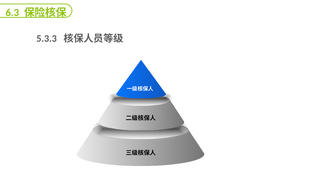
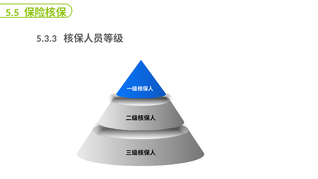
6.3: 6.3 -> 5.5
